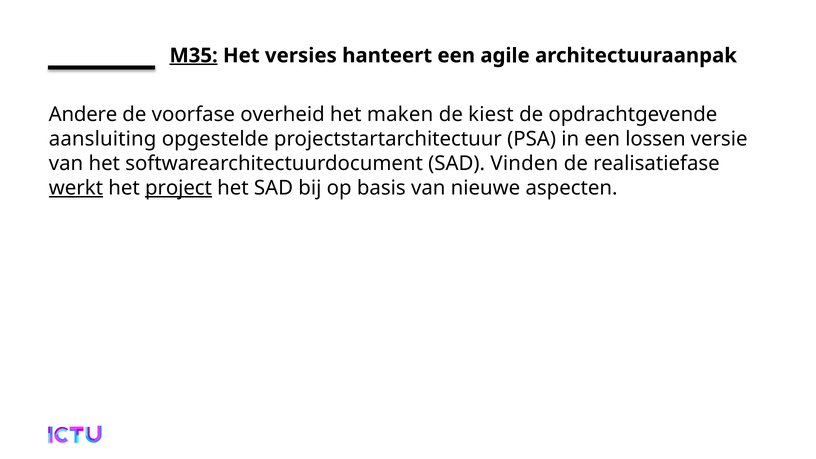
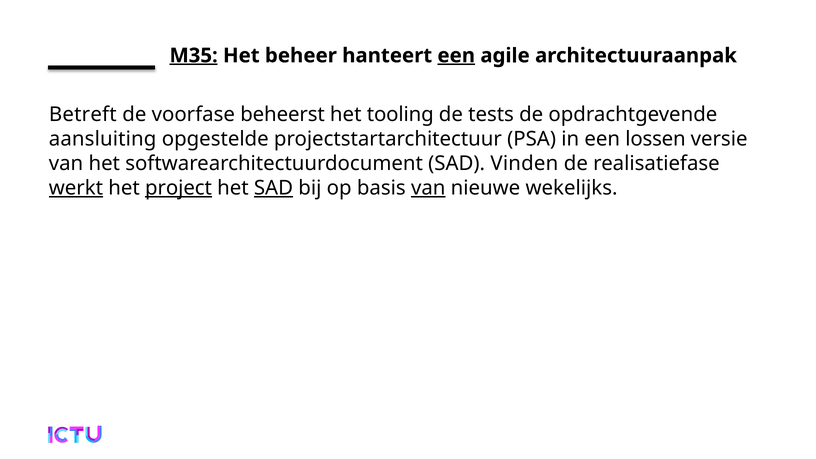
versies: versies -> beheer
een at (456, 56) underline: none -> present
Andere: Andere -> Betreft
overheid: overheid -> beheerst
maken: maken -> tooling
kiest: kiest -> tests
SAD at (273, 188) underline: none -> present
van at (428, 188) underline: none -> present
aspecten: aspecten -> wekelijks
